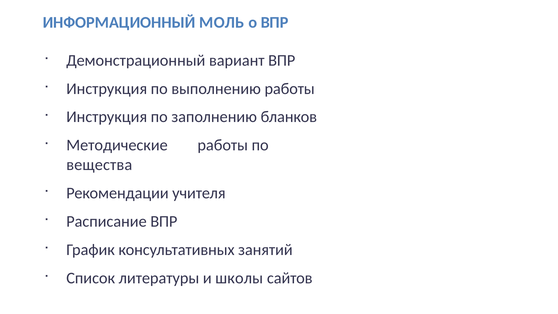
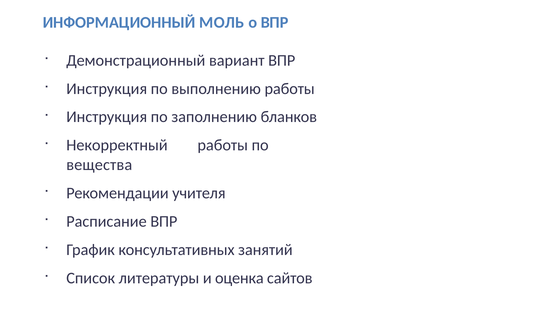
Методические: Методические -> Некорректный
школы: школы -> оценка
